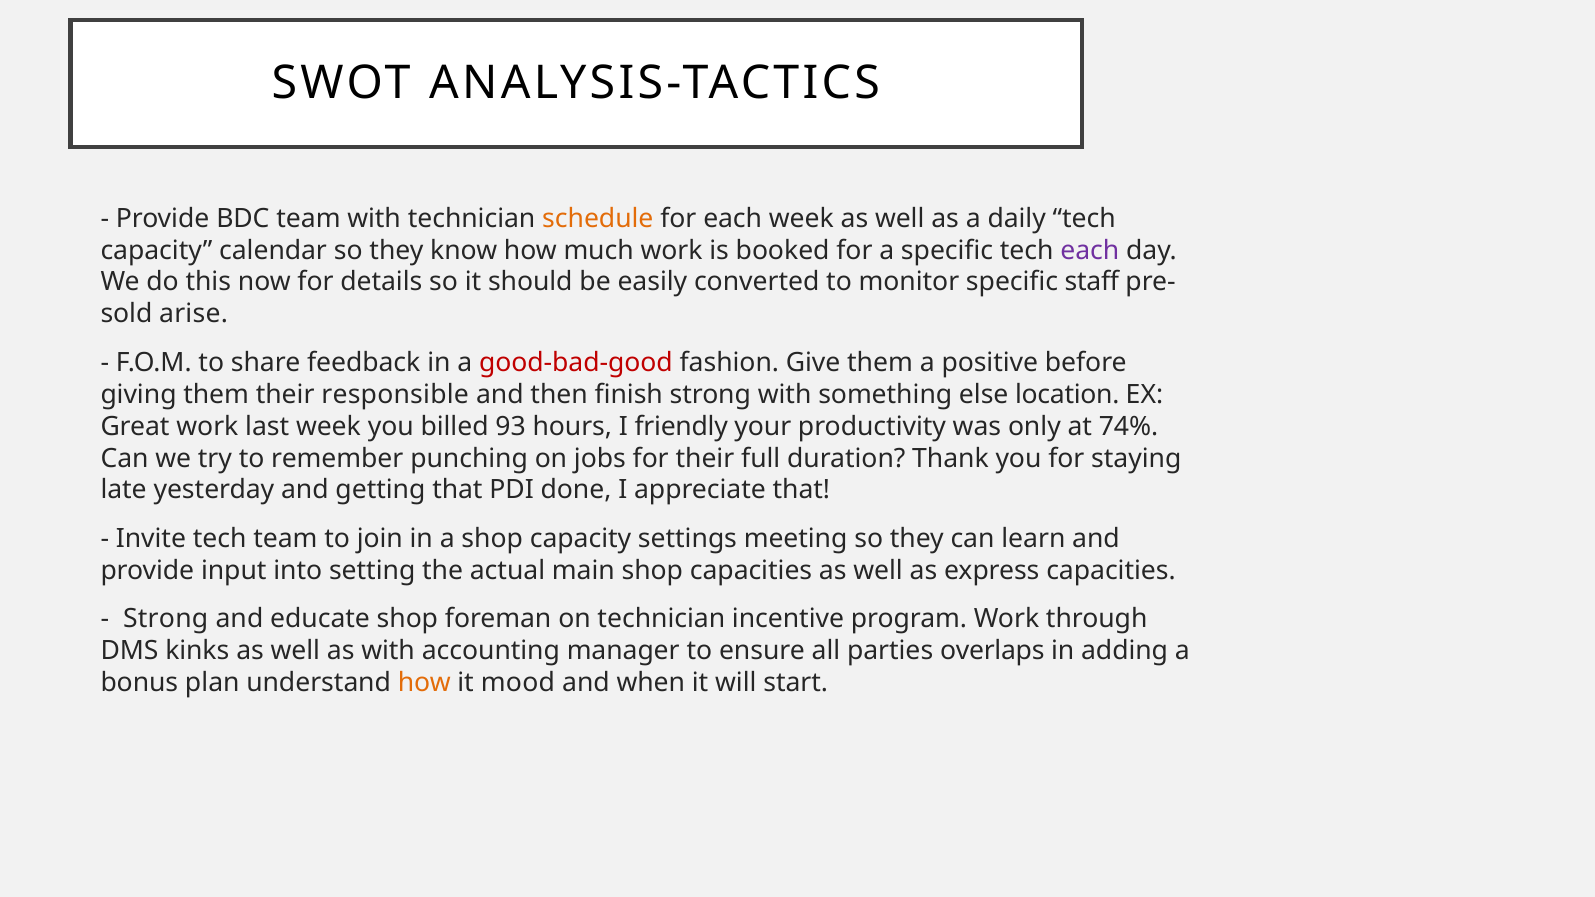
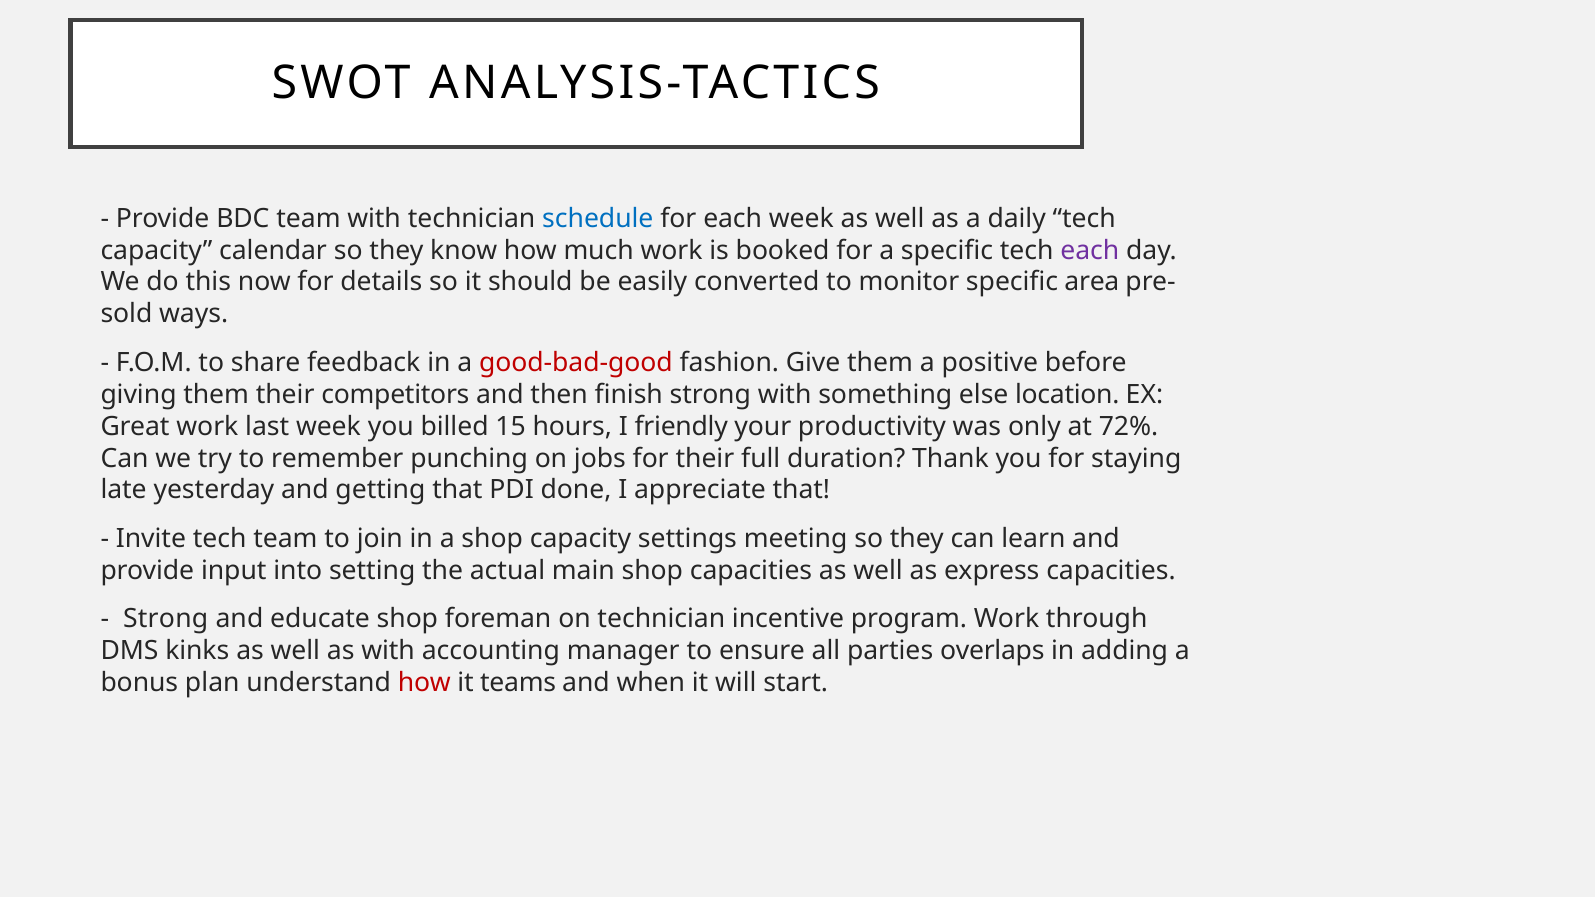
schedule colour: orange -> blue
staff: staff -> area
arise: arise -> ways
responsible: responsible -> competitors
93: 93 -> 15
74%: 74% -> 72%
how at (424, 683) colour: orange -> red
mood: mood -> teams
